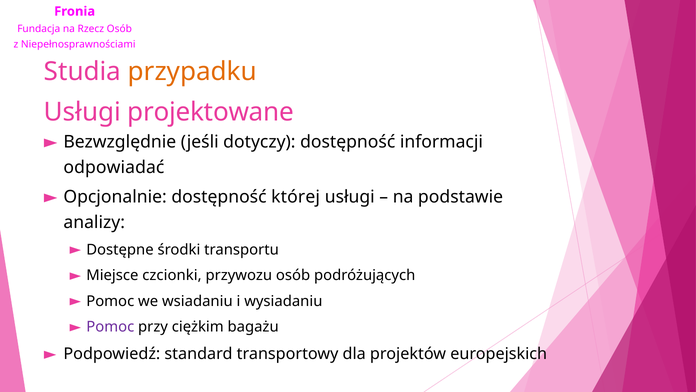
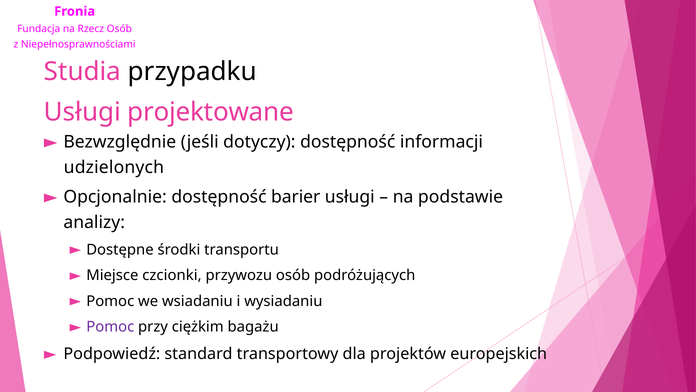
przypadku colour: orange -> black
odpowiadać: odpowiadać -> udzielonych
której: której -> barier
